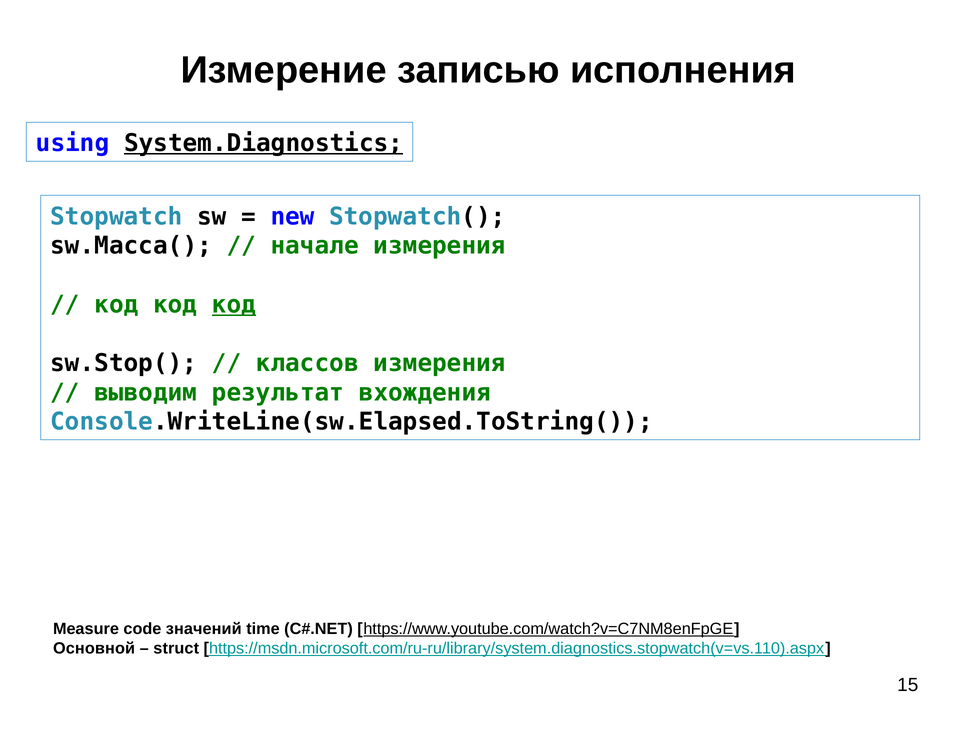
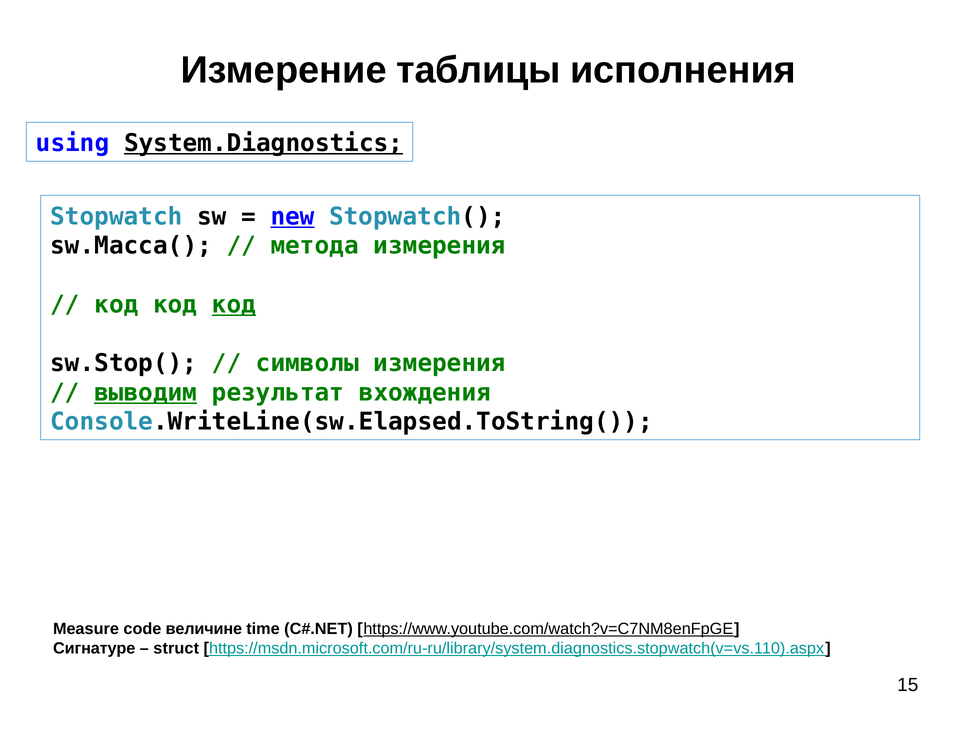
записью: записью -> таблицы
new underline: none -> present
начале: начале -> метода
классов: классов -> символы
выводим underline: none -> present
значений: значений -> величине
Основной: Основной -> Сигнатуре
